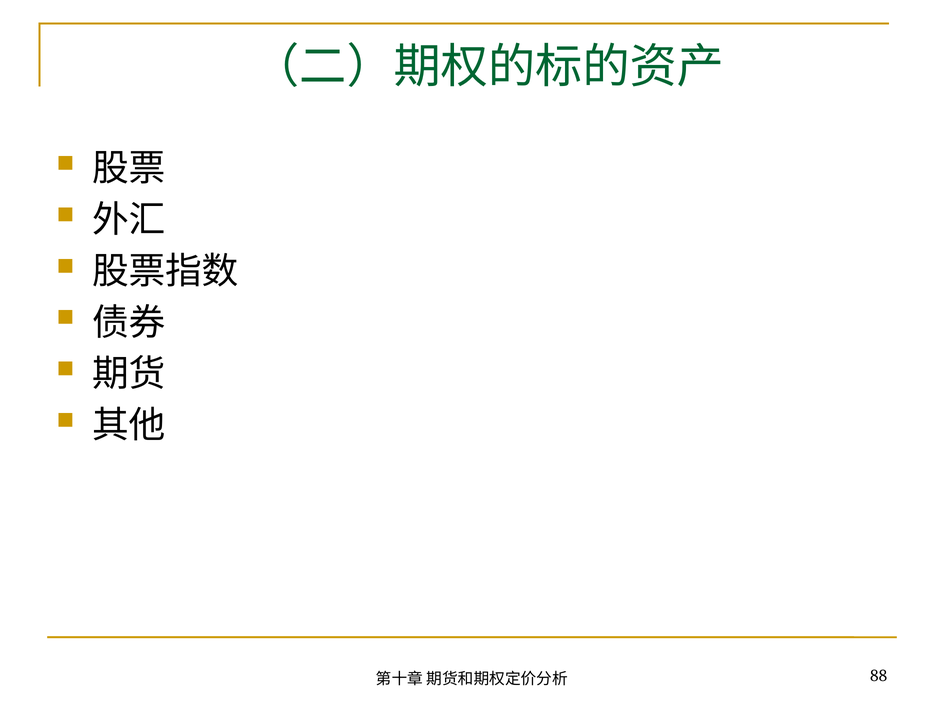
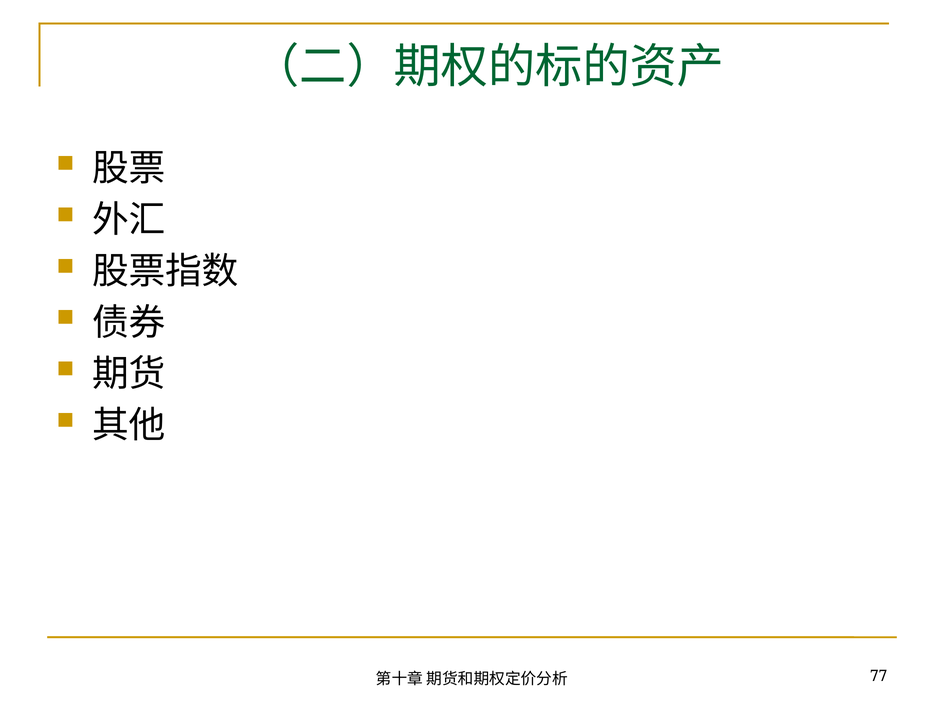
88: 88 -> 77
